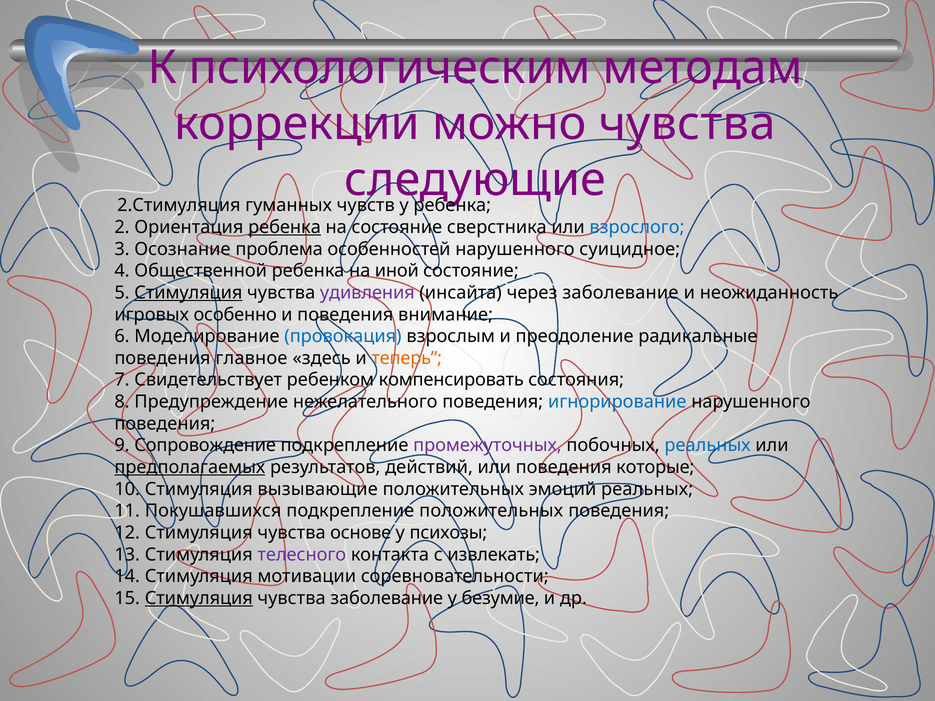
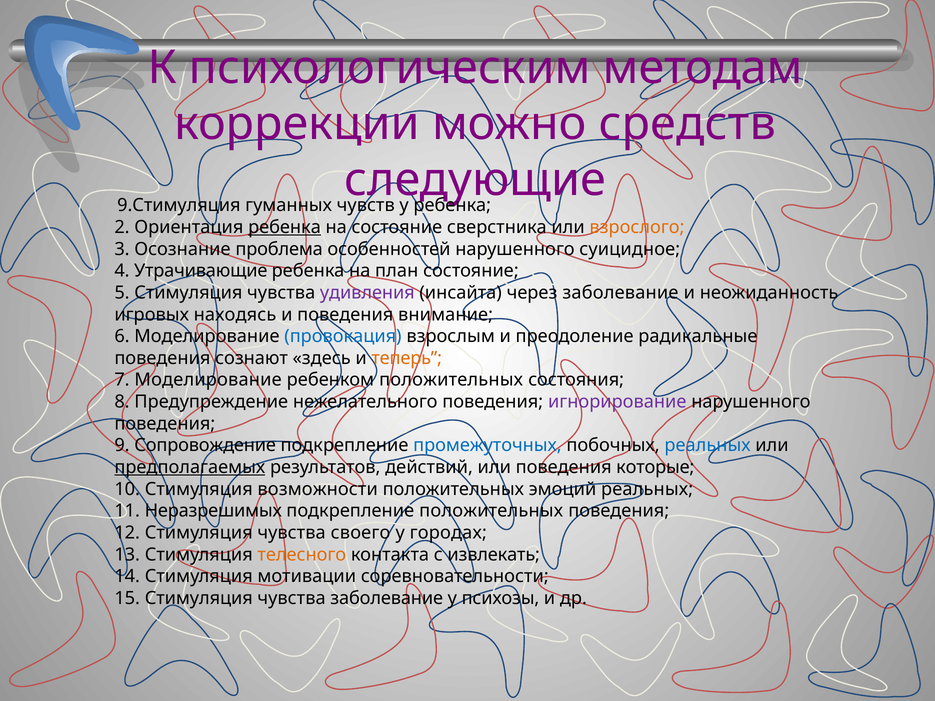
можно чувства: чувства -> средств
2.Стимуляция: 2.Стимуляция -> 9.Стимуляция
взрослого colour: blue -> orange
Общественной: Общественной -> Утрачивающие
иной: иной -> план
Стимуляция at (188, 293) underline: present -> none
особенно: особенно -> находясь
главное: главное -> сознают
7 Свидетельствует: Свидетельствует -> Моделирование
ребенком компенсировать: компенсировать -> положительных
игнорирование colour: blue -> purple
промежуточных colour: purple -> blue
вызывающие: вызывающие -> возможности
Покушавшихся: Покушавшихся -> Неразрешимых
основе: основе -> своего
психозы: психозы -> городах
телесного colour: purple -> orange
Стимуляция at (199, 598) underline: present -> none
безумие: безумие -> психозы
